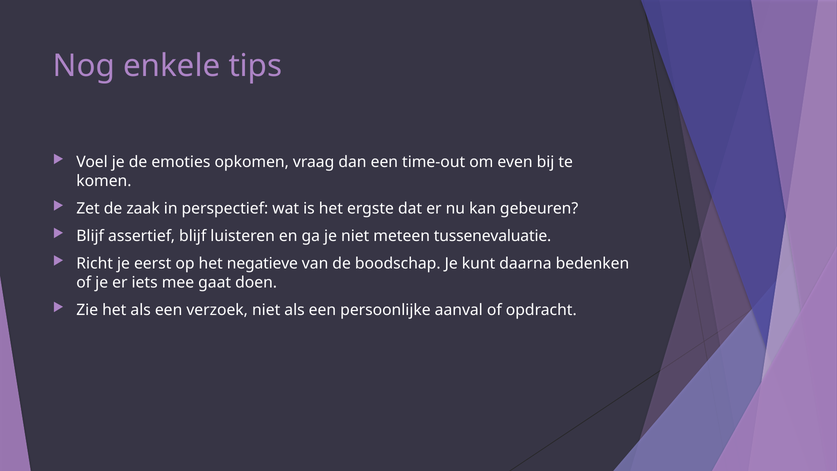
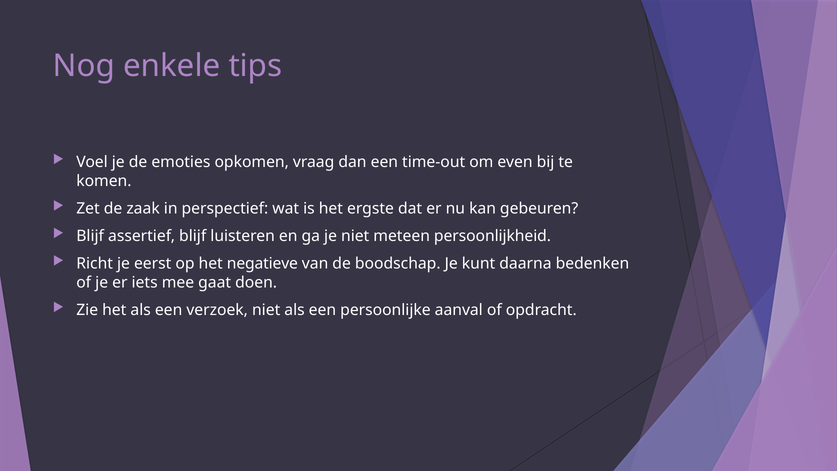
tussenevaluatie: tussenevaluatie -> persoonlijkheid
